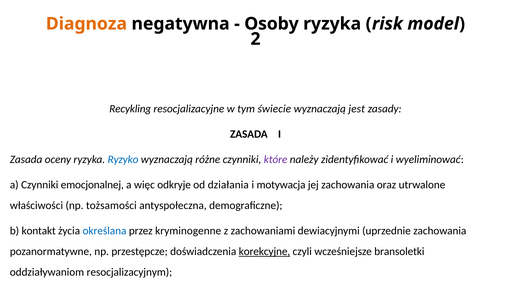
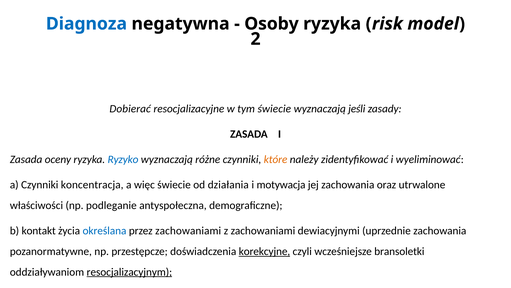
Diagnoza colour: orange -> blue
Recykling: Recykling -> Dobierać
jest: jest -> jeśli
które colour: purple -> orange
emocjonalnej: emocjonalnej -> koncentracja
więc odkryje: odkryje -> świecie
tożsamości: tożsamości -> podleganie
przez kryminogenne: kryminogenne -> zachowaniami
resocjalizacyjnym underline: none -> present
